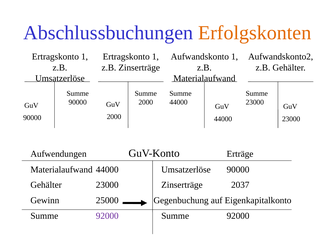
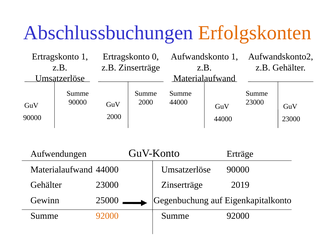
1 at (155, 57): 1 -> 0
2037: 2037 -> 2019
92000 at (107, 216) colour: purple -> orange
